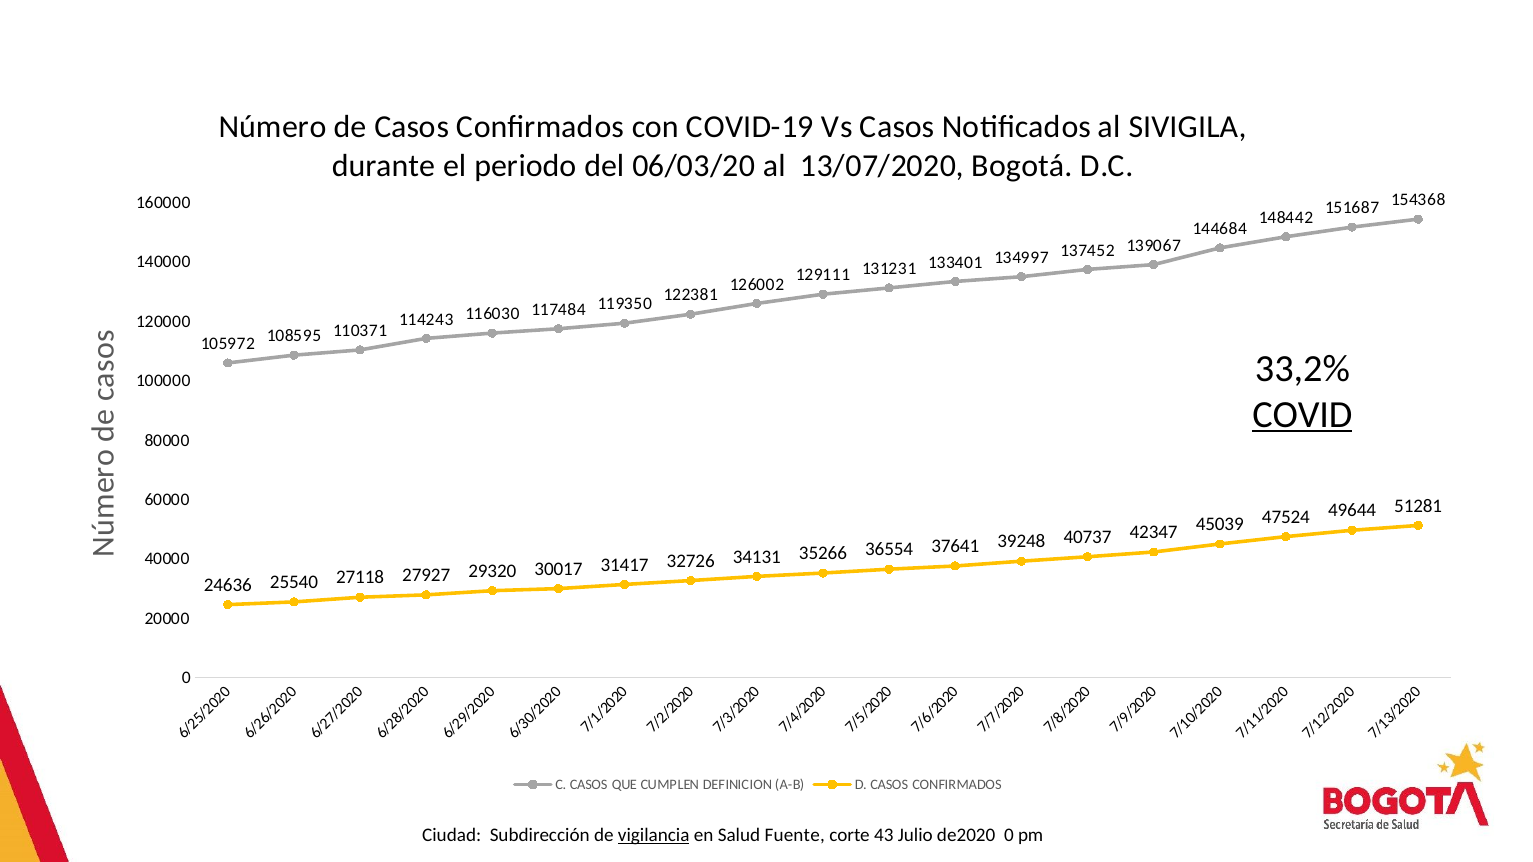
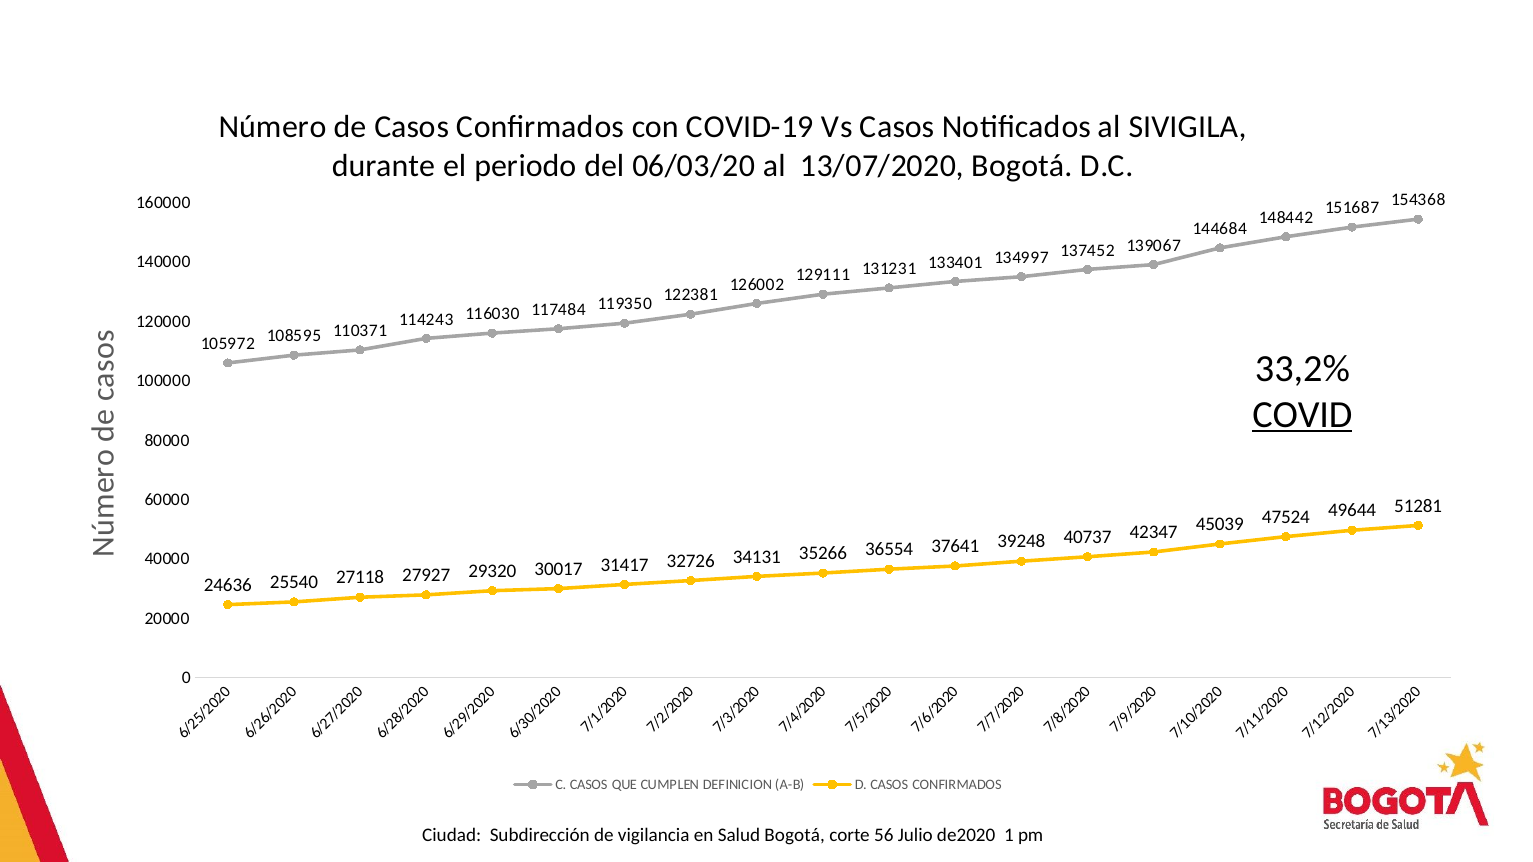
vigilancia underline: present -> none
Salud Fuente: Fuente -> Bogotá
43: 43 -> 56
de2020 0: 0 -> 1
